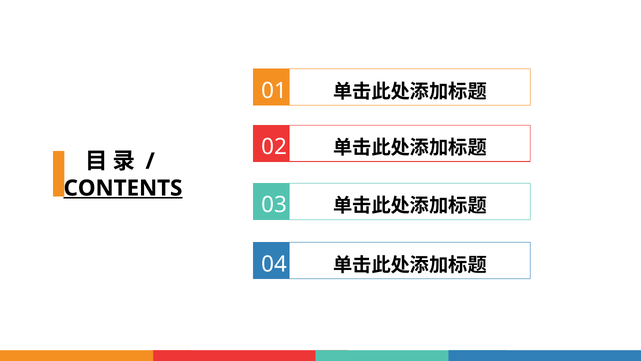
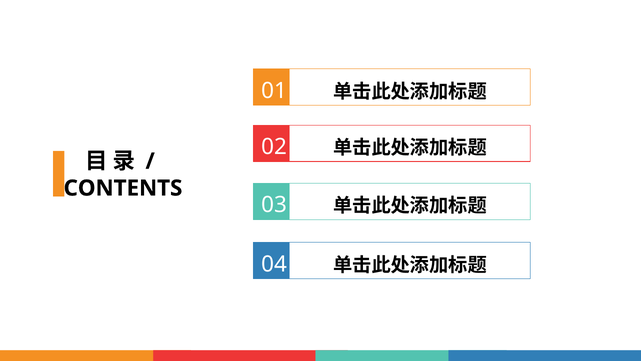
CONTENTS underline: present -> none
